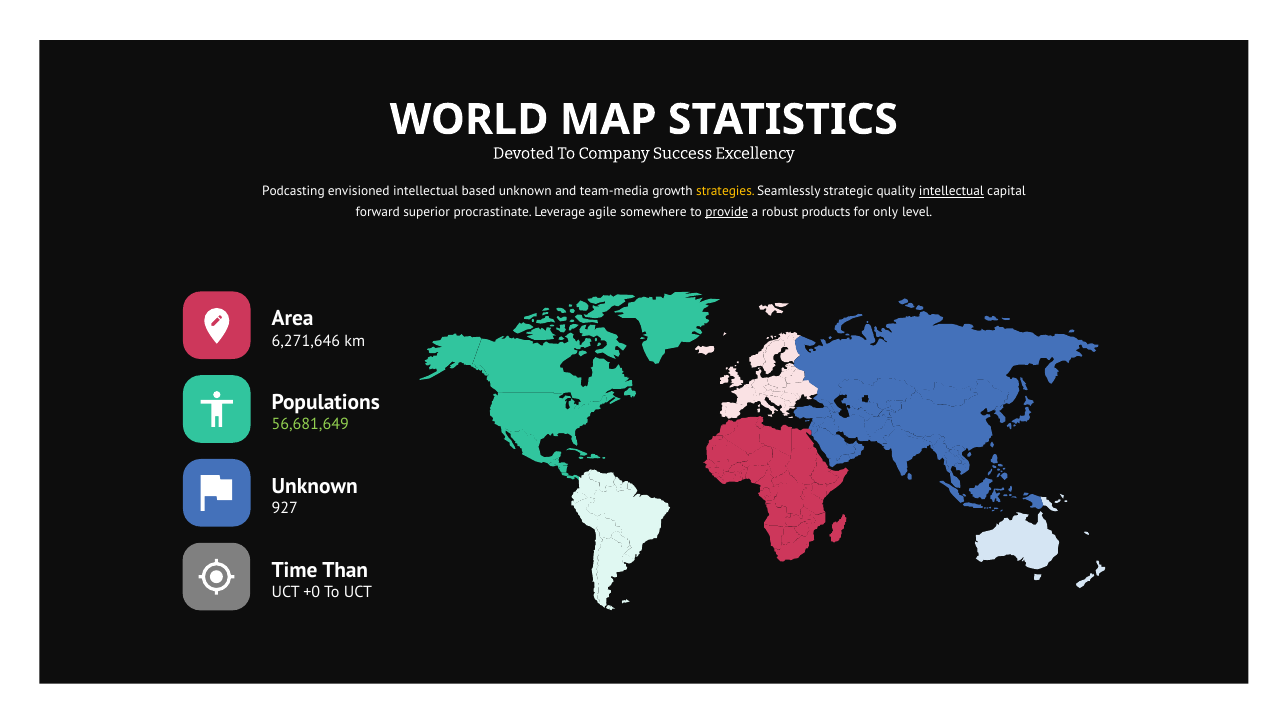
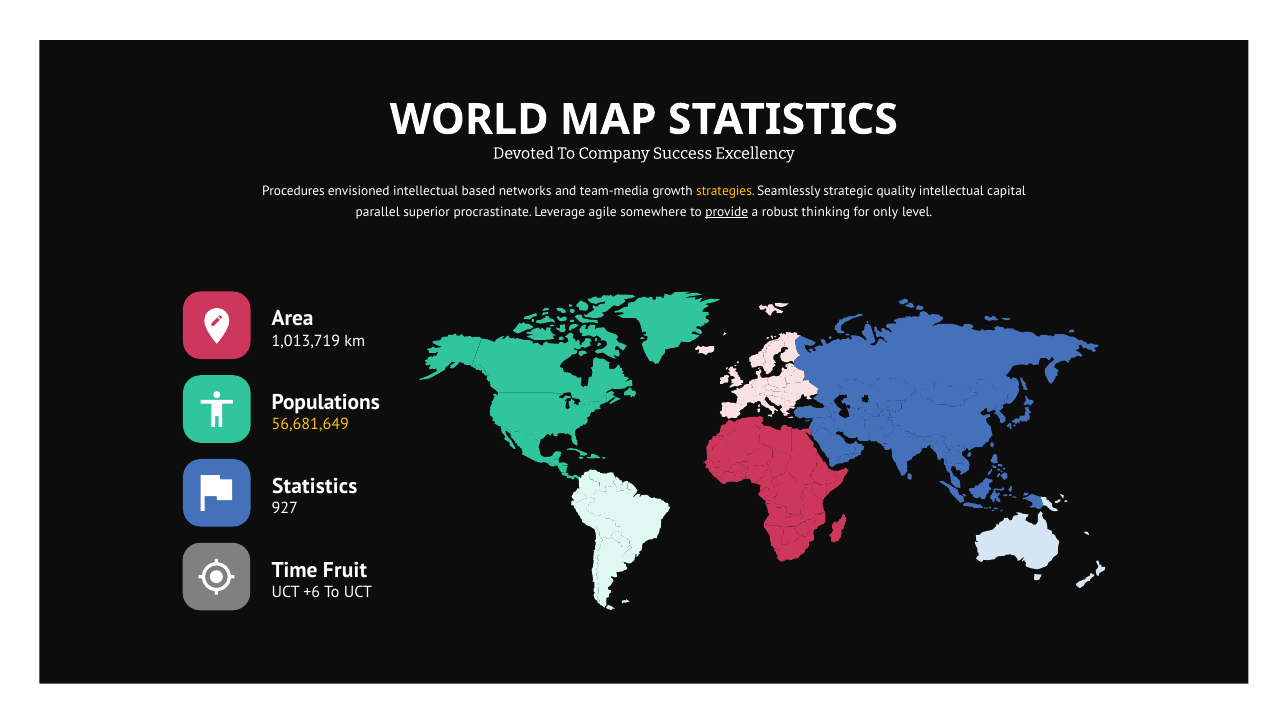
Podcasting: Podcasting -> Procedures
based unknown: unknown -> networks
intellectual at (951, 192) underline: present -> none
forward: forward -> parallel
products: products -> thinking
6,271,646: 6,271,646 -> 1,013,719
56,681,649 colour: light green -> yellow
Unknown at (315, 487): Unknown -> Statistics
Than: Than -> Fruit
+0: +0 -> +6
